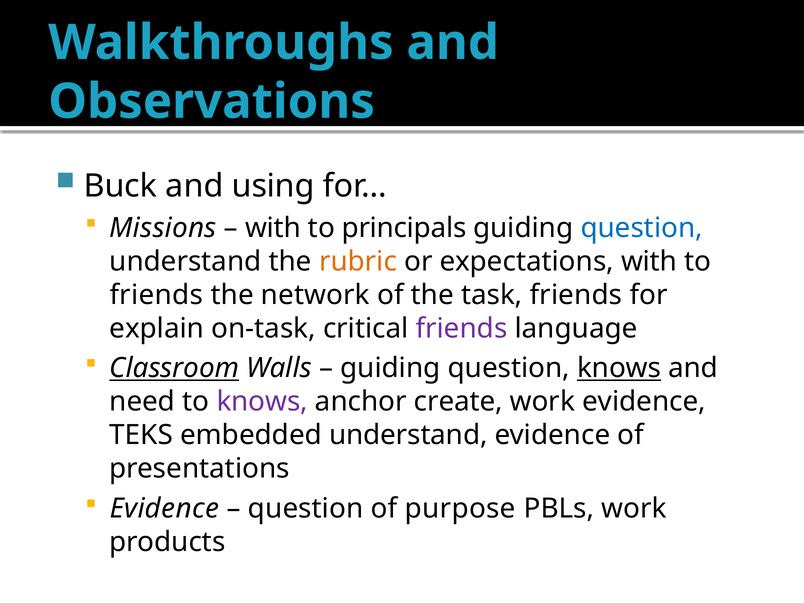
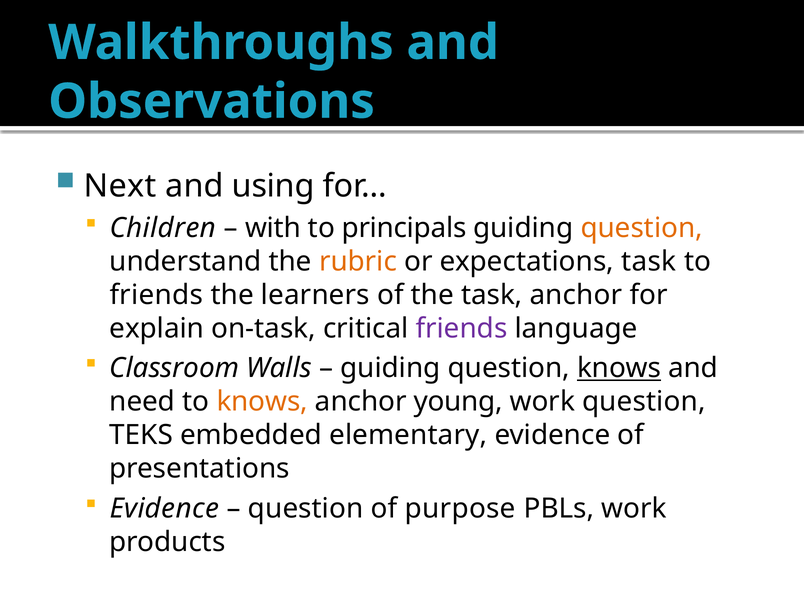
Buck: Buck -> Next
Missions: Missions -> Children
question at (642, 228) colour: blue -> orange
expectations with: with -> task
network: network -> learners
task friends: friends -> anchor
Classroom underline: present -> none
knows at (262, 402) colour: purple -> orange
create: create -> young
work evidence: evidence -> question
embedded understand: understand -> elementary
